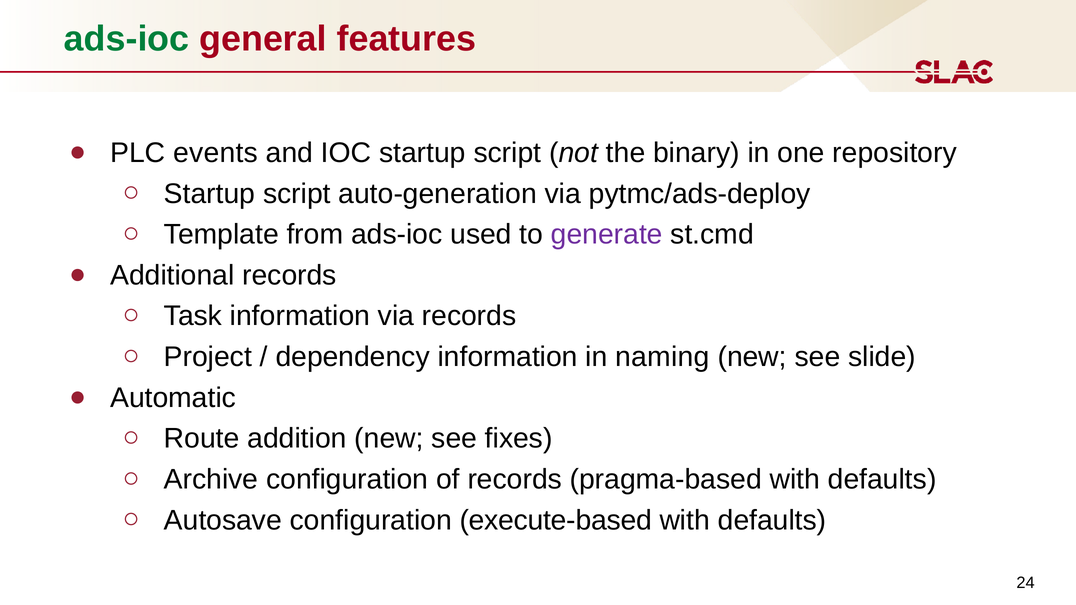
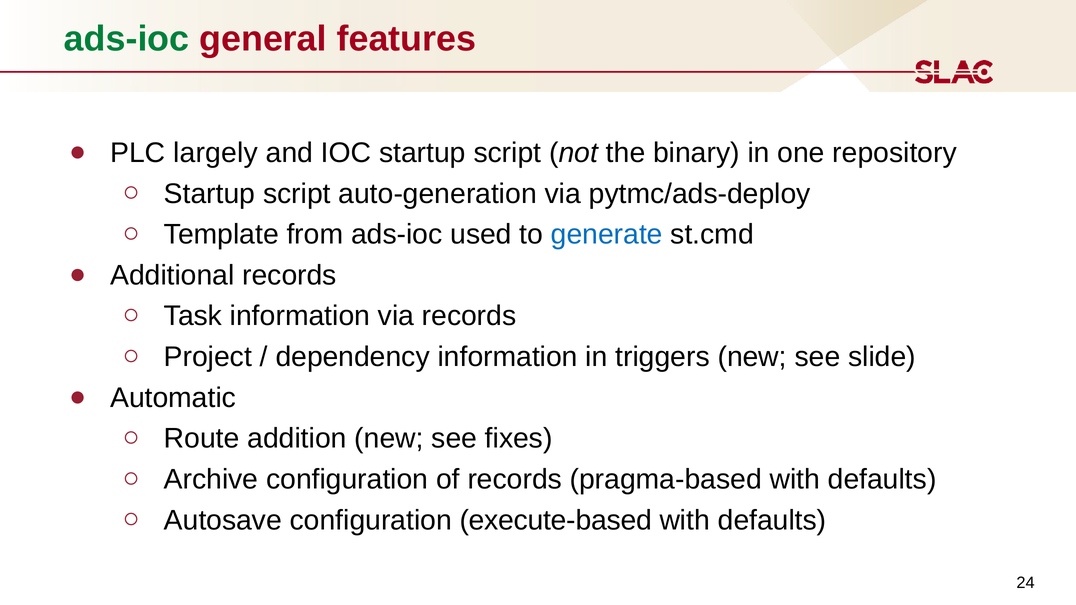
events: events -> largely
generate colour: purple -> blue
naming: naming -> triggers
